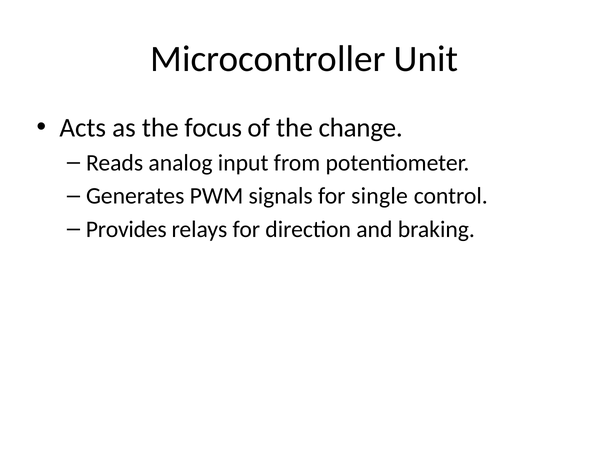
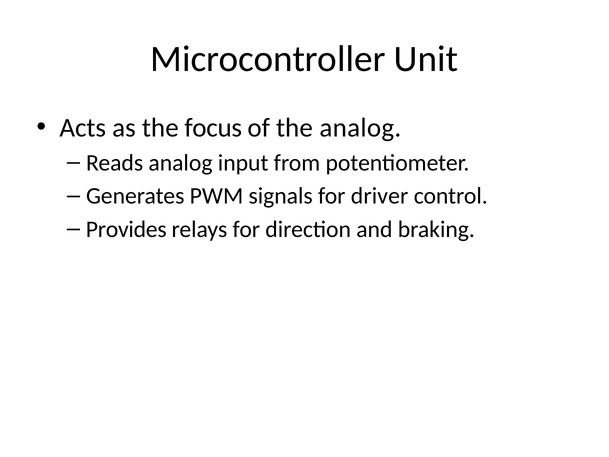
the change: change -> analog
single: single -> driver
